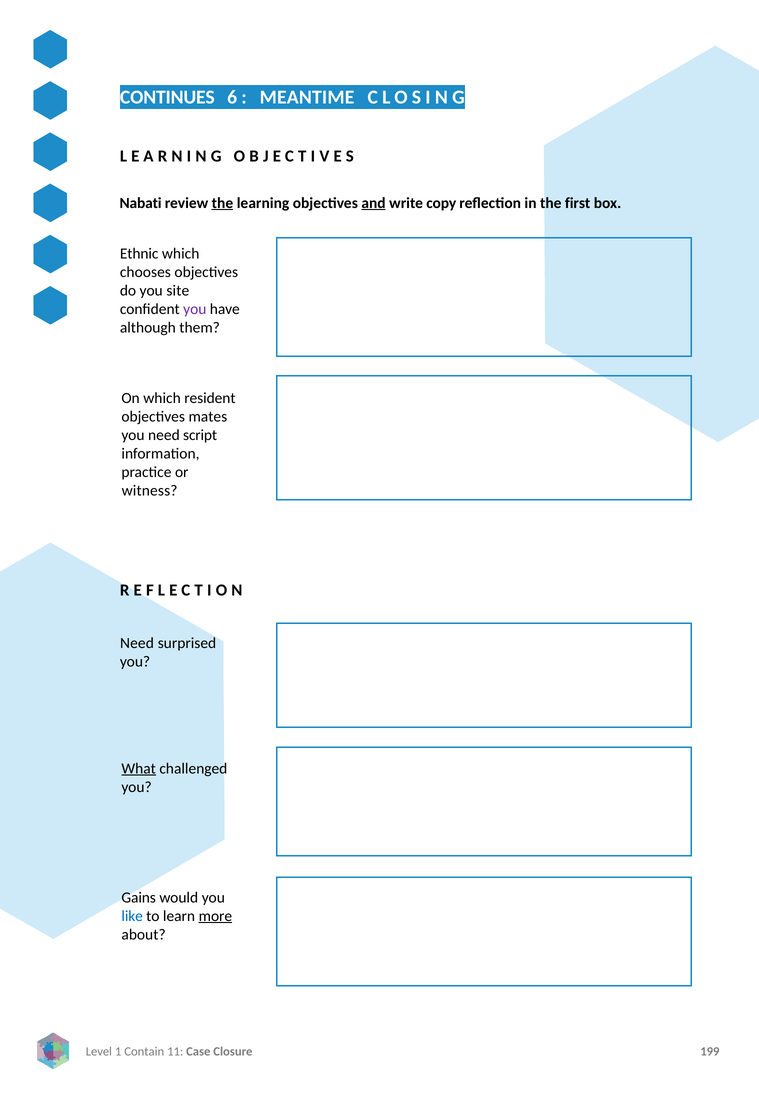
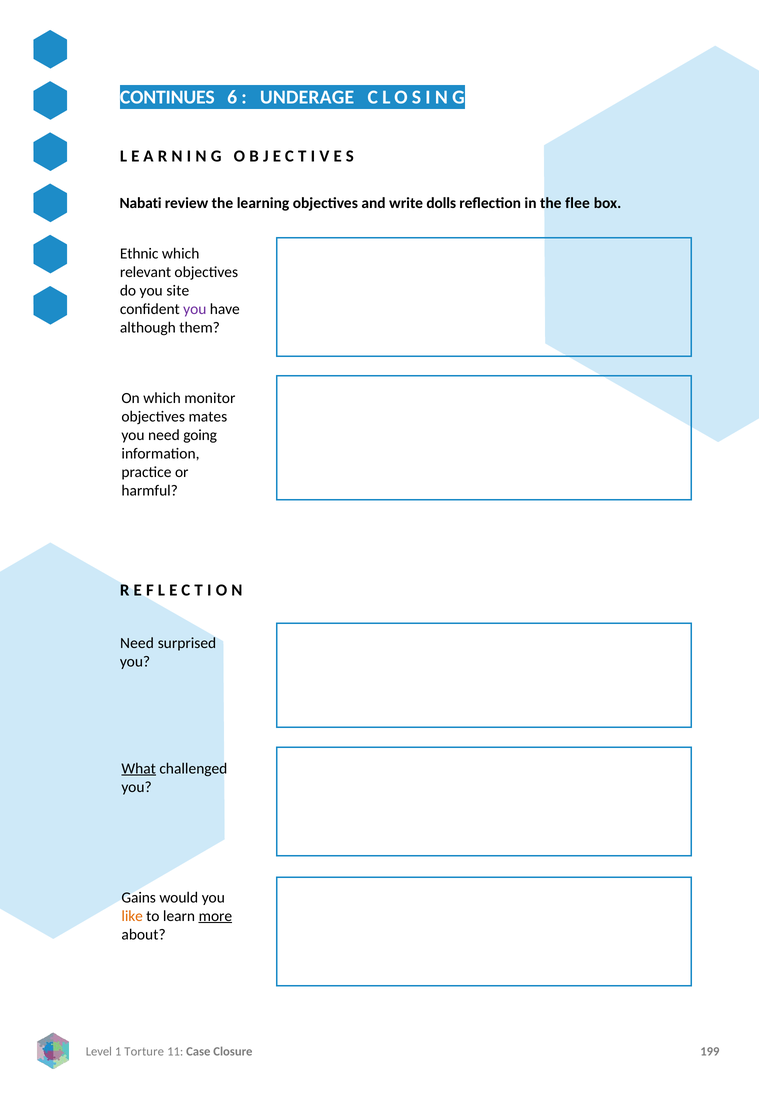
MEANTIME: MEANTIME -> UNDERAGE
the at (222, 203) underline: present -> none
and underline: present -> none
copy: copy -> dolls
first: first -> flee
chooses: chooses -> relevant
resident: resident -> monitor
script: script -> going
witness: witness -> harmful
like colour: blue -> orange
Contain: Contain -> Torture
